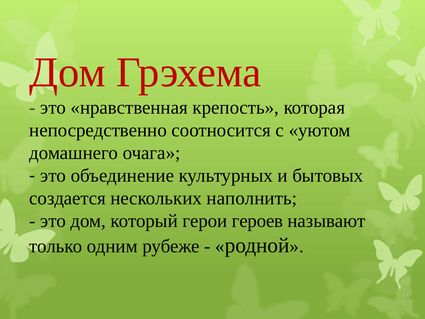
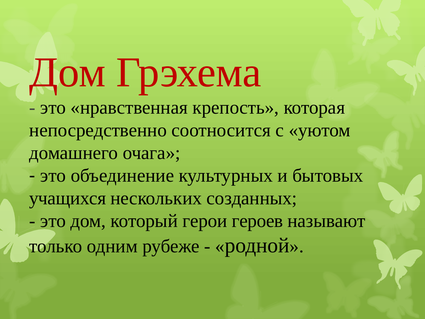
создается: создается -> учащихся
наполнить: наполнить -> созданных
